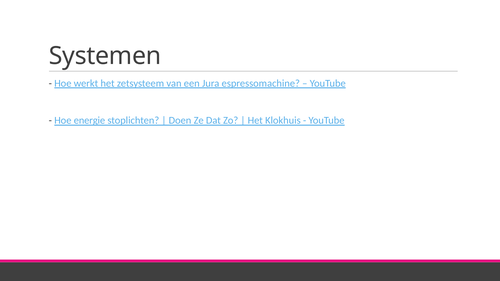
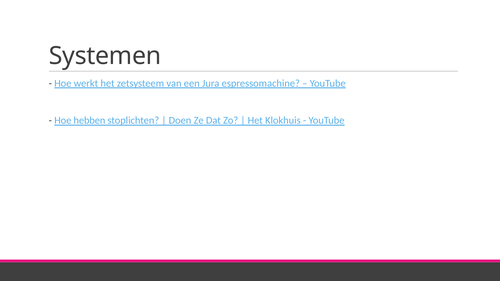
energie: energie -> hebben
